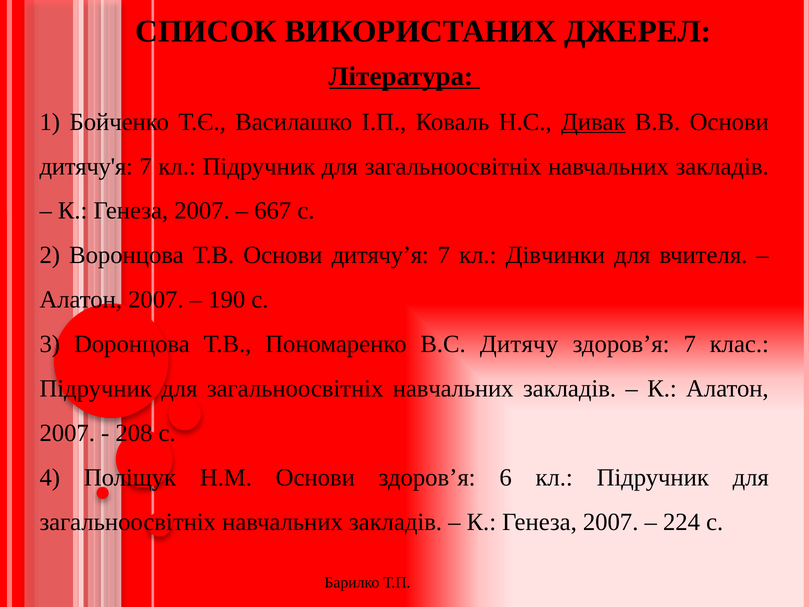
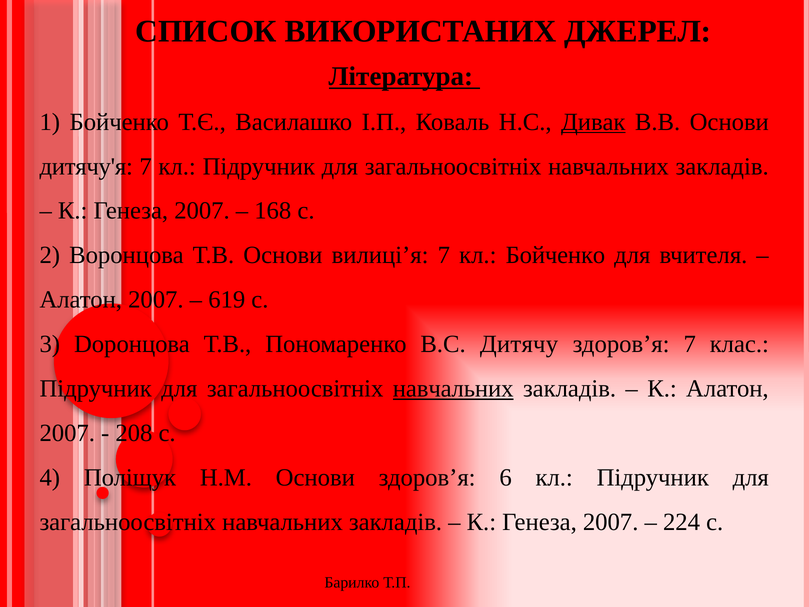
667: 667 -> 168
дитячу’я: дитячу’я -> вилиці’я
кл Дівчинки: Дівчинки -> Бойченко
190: 190 -> 619
навчальних at (453, 389) underline: none -> present
